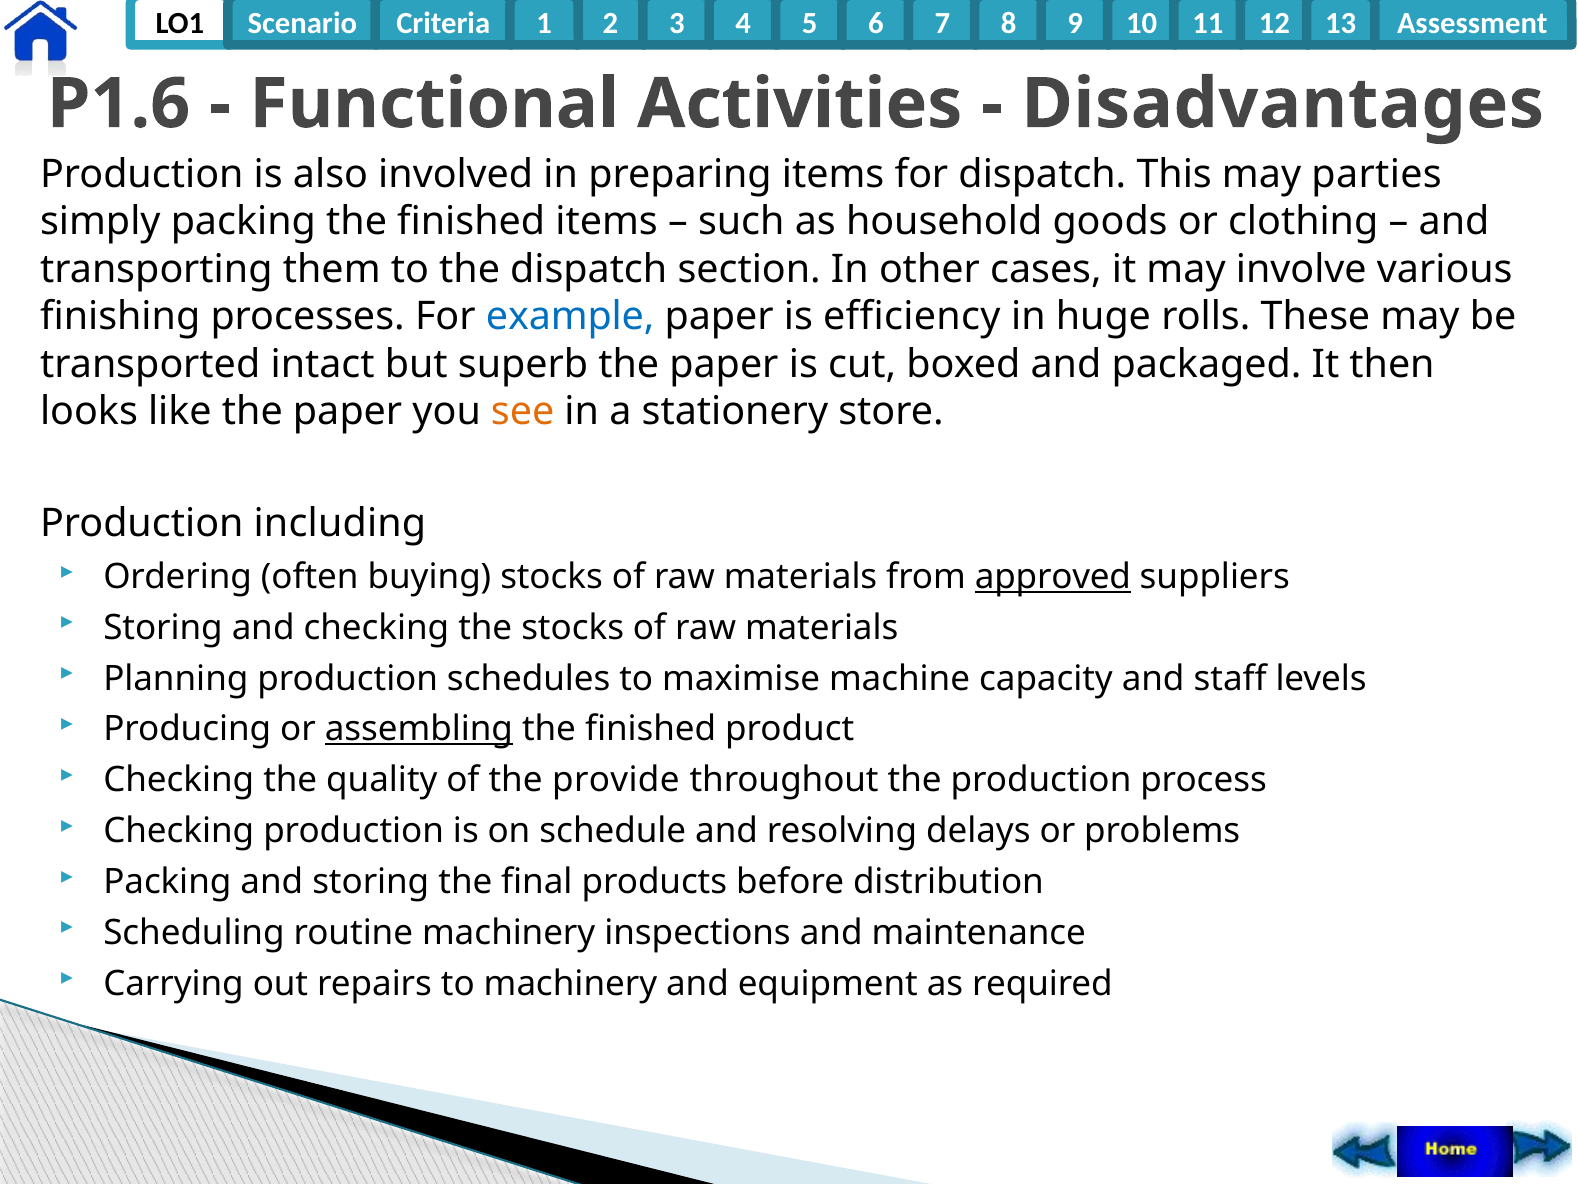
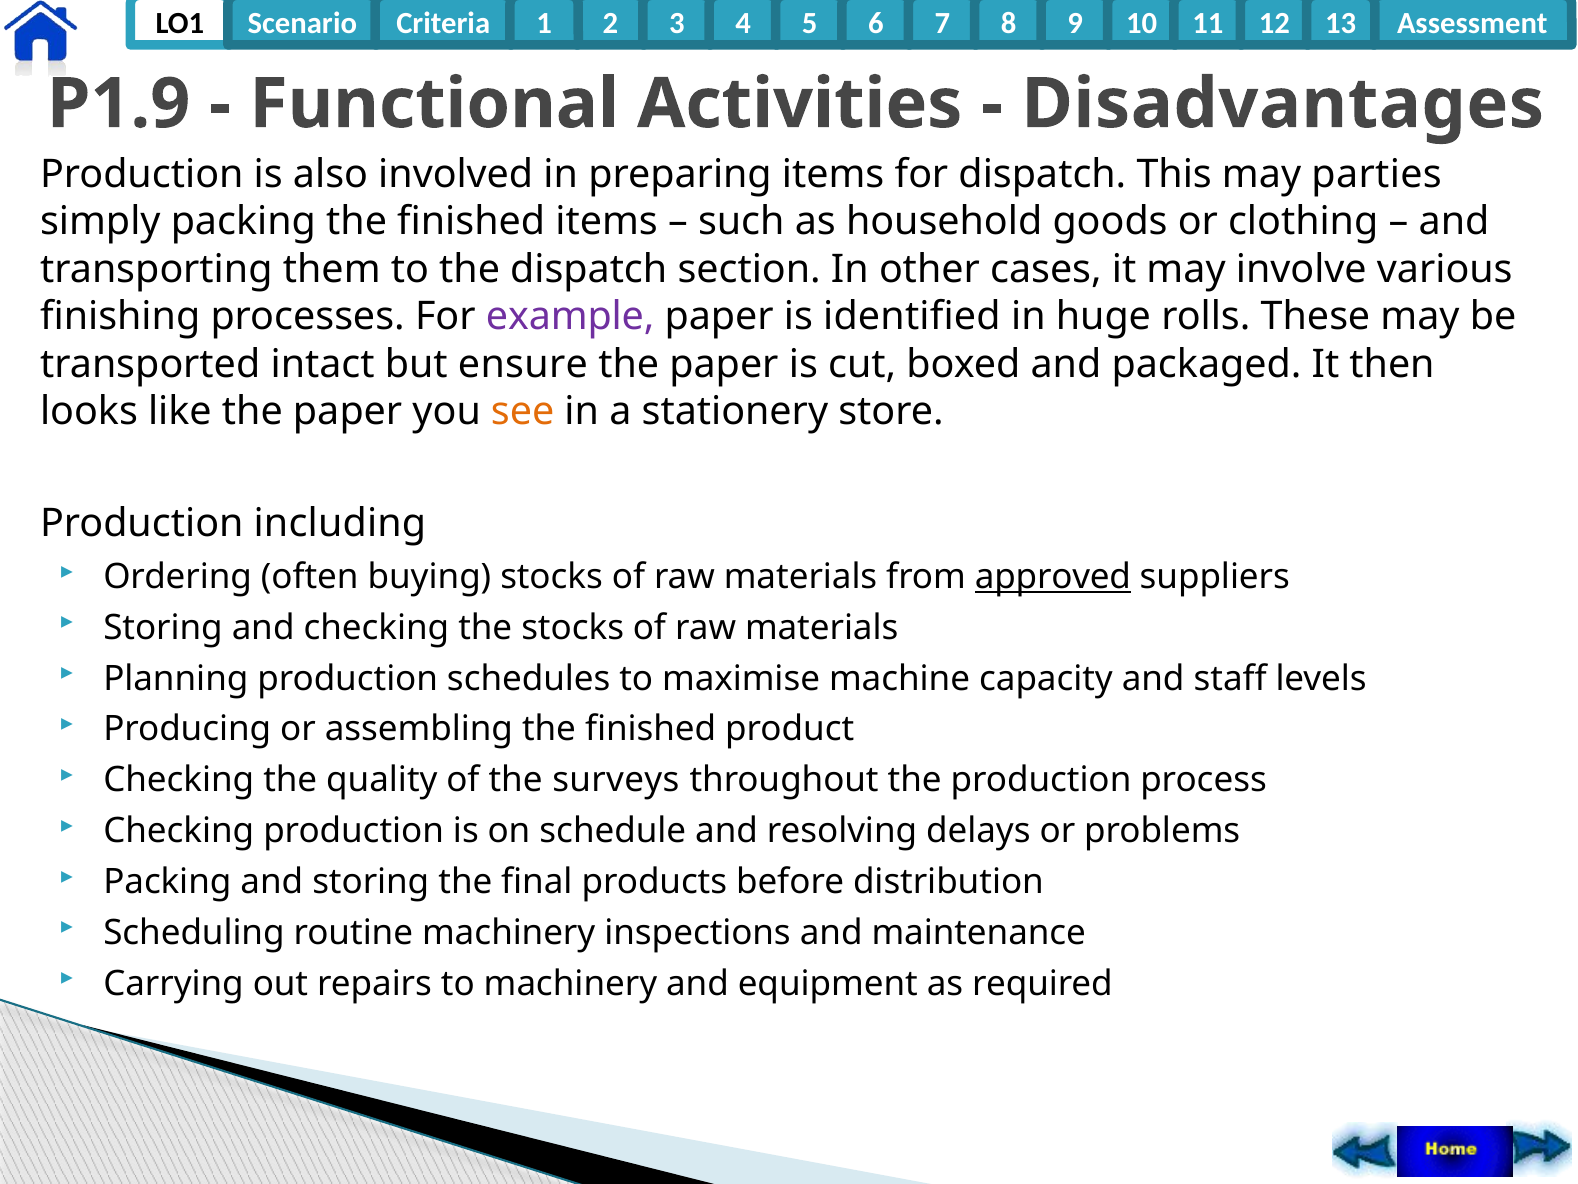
P1.6: P1.6 -> P1.9
example colour: blue -> purple
efficiency: efficiency -> identified
superb: superb -> ensure
assembling underline: present -> none
provide: provide -> surveys
